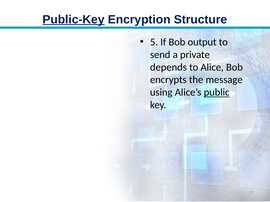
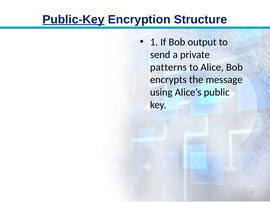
5: 5 -> 1
depends: depends -> patterns
public underline: present -> none
